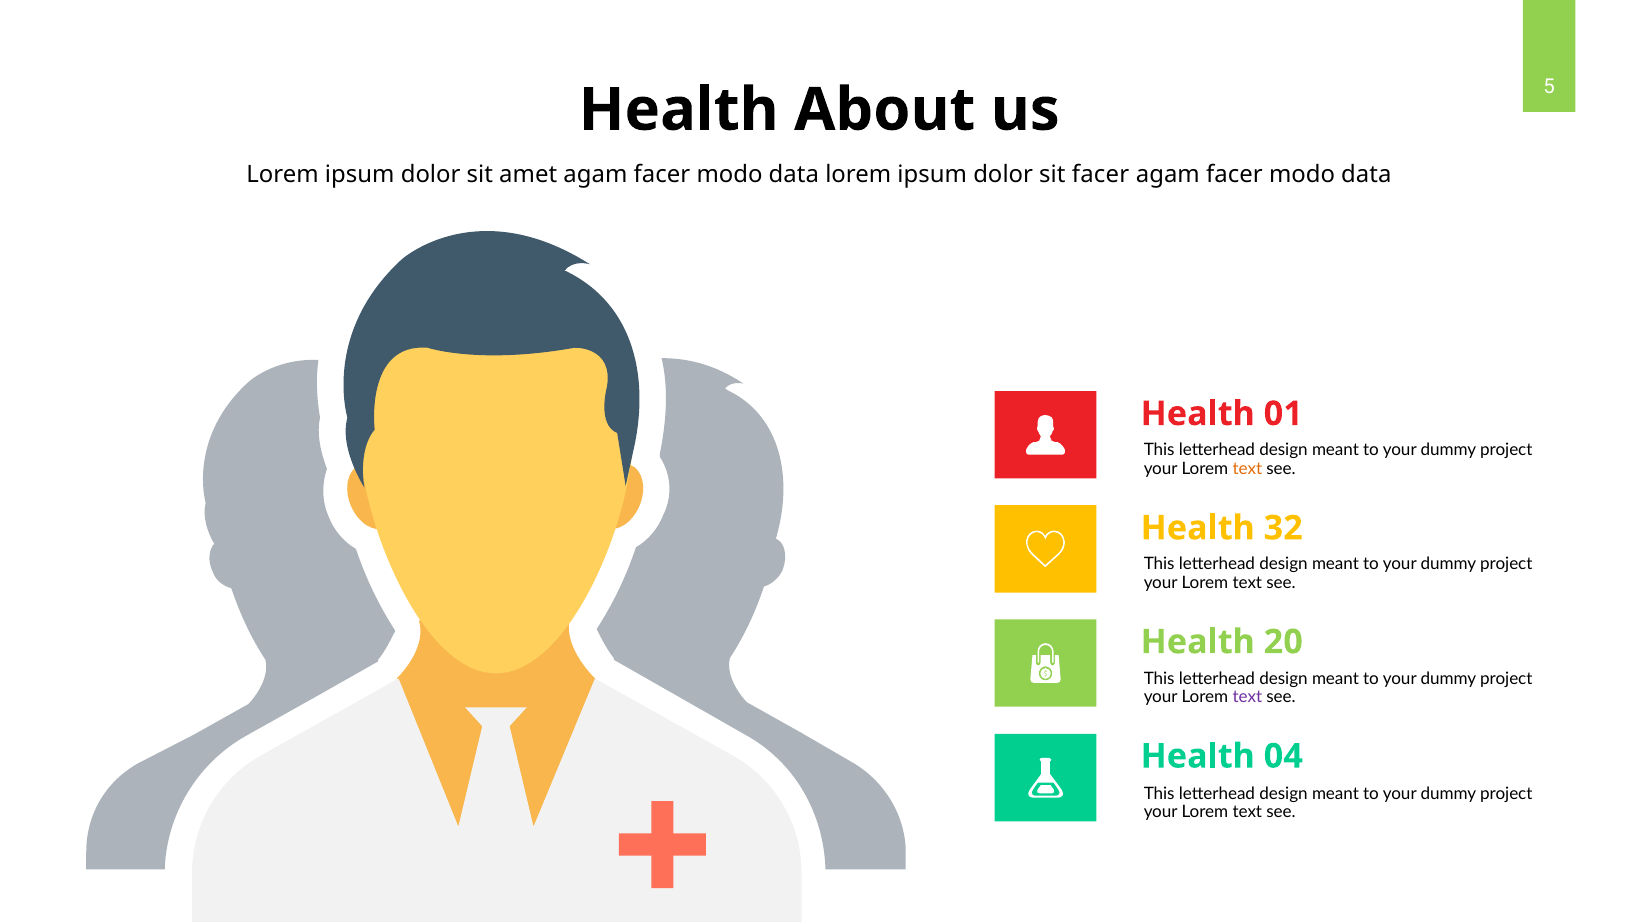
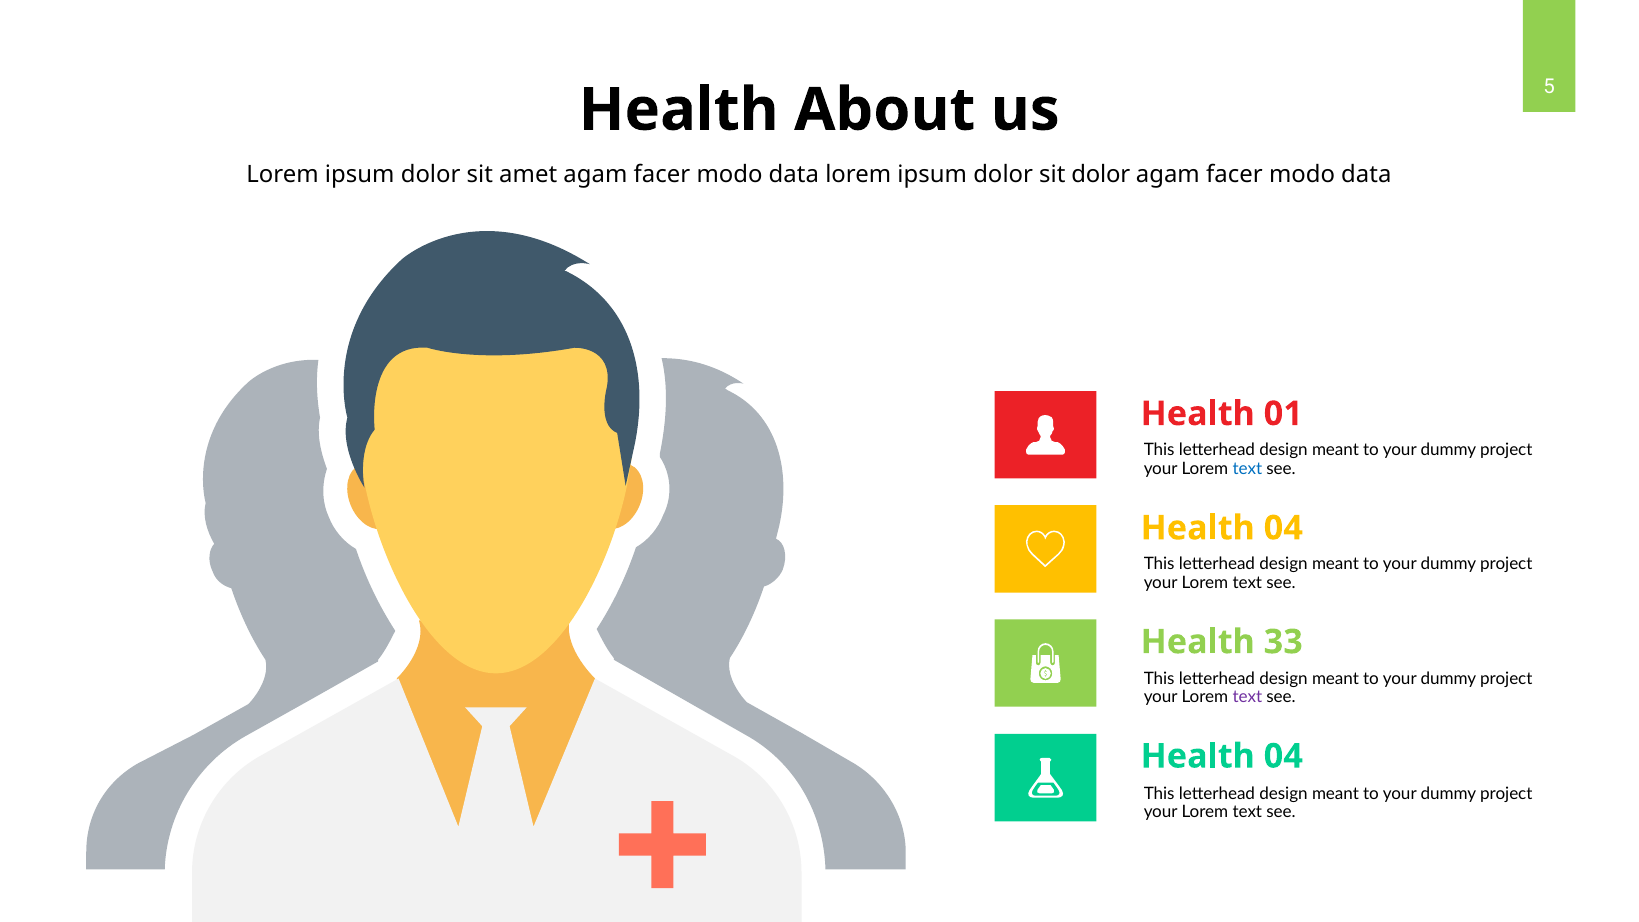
sit facer: facer -> dolor
text at (1247, 469) colour: orange -> blue
32 at (1283, 528): 32 -> 04
20: 20 -> 33
